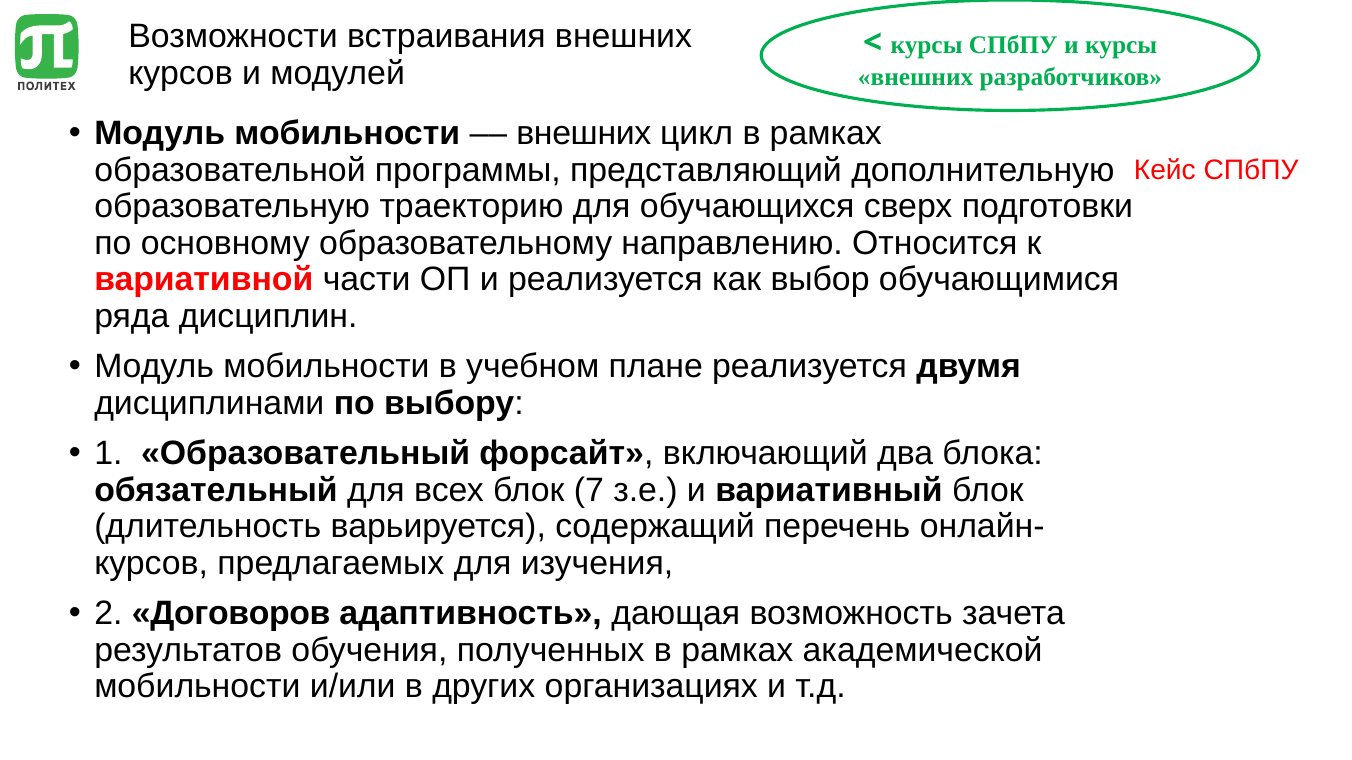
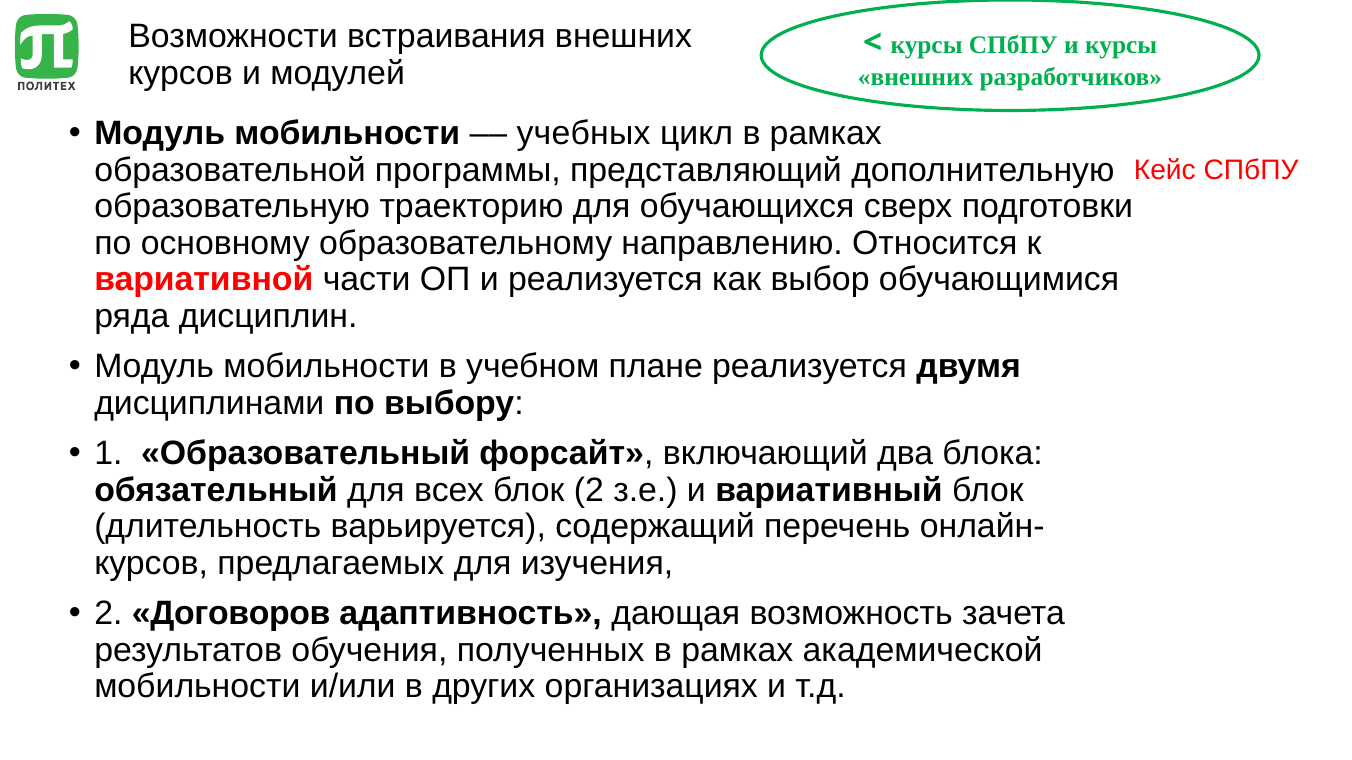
внешних at (584, 134): внешних -> учебных
блок 7: 7 -> 2
